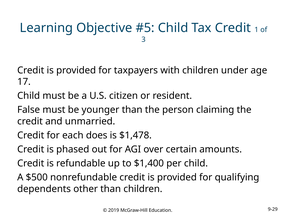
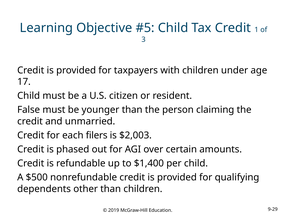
does: does -> filers
$1,478: $1,478 -> $2,003
